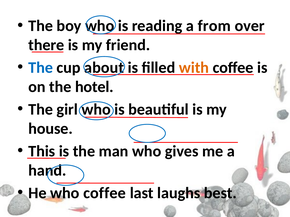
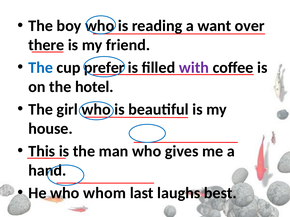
from: from -> want
about: about -> prefer
with colour: orange -> purple
who coffee: coffee -> whom
